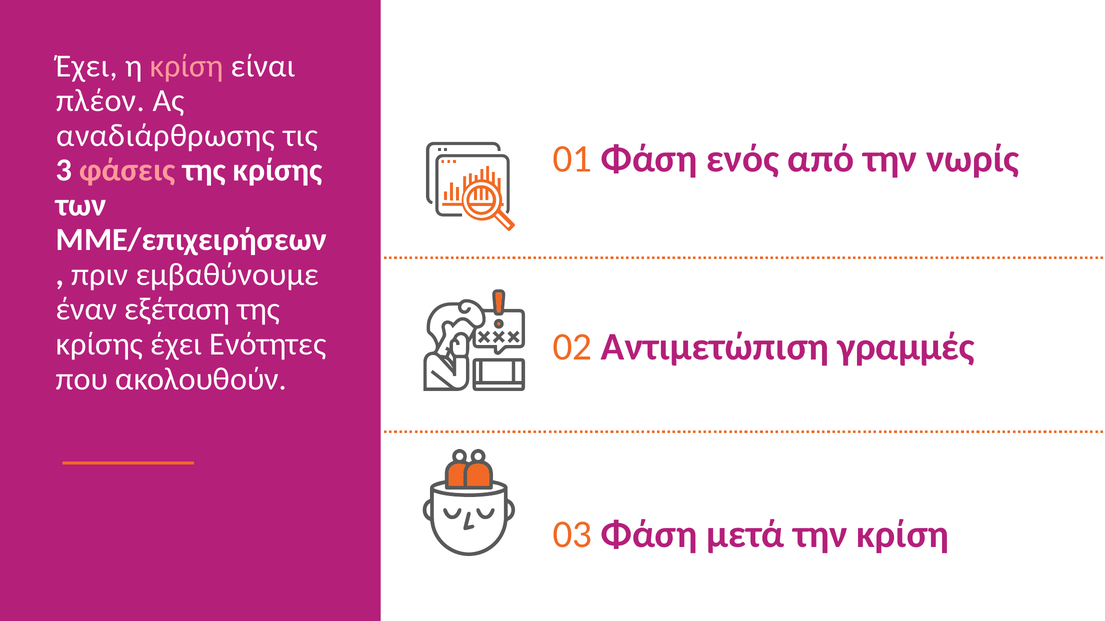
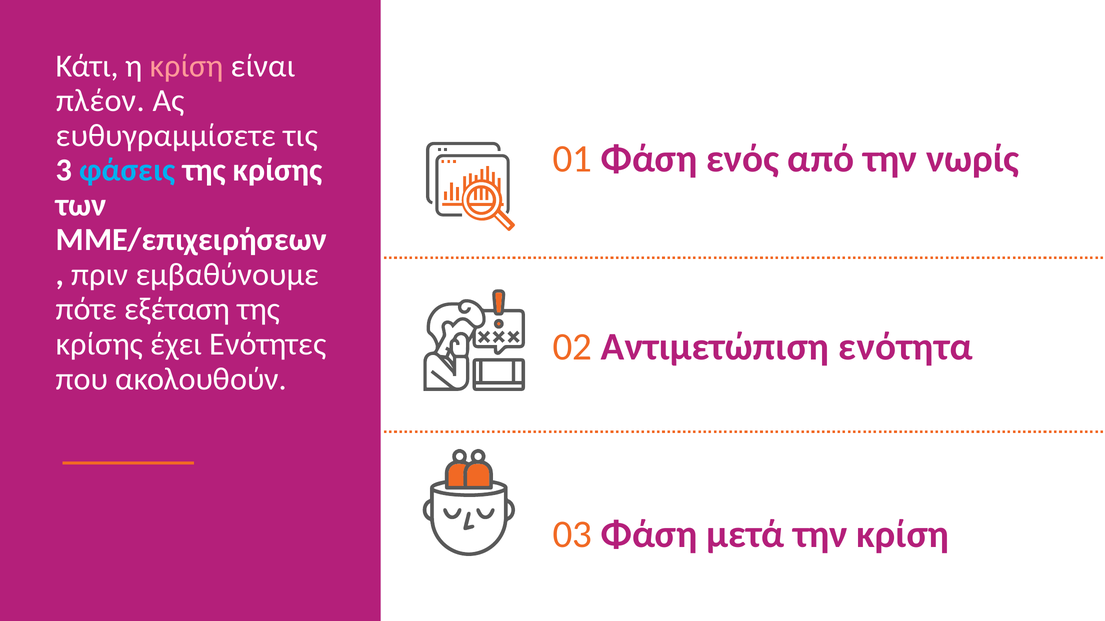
Έχει at (87, 66): Έχει -> Κάτι
αναδιάρθρωσης: αναδιάρθρωσης -> ευθυγραμμίσετε
φάσεις colour: pink -> light blue
έναν: έναν -> πότε
γραμμές: γραμμές -> ενότητα
